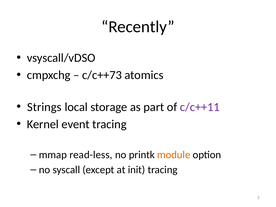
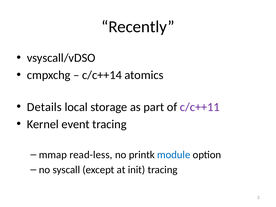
c/c++73: c/c++73 -> c/c++14
Strings: Strings -> Details
module colour: orange -> blue
